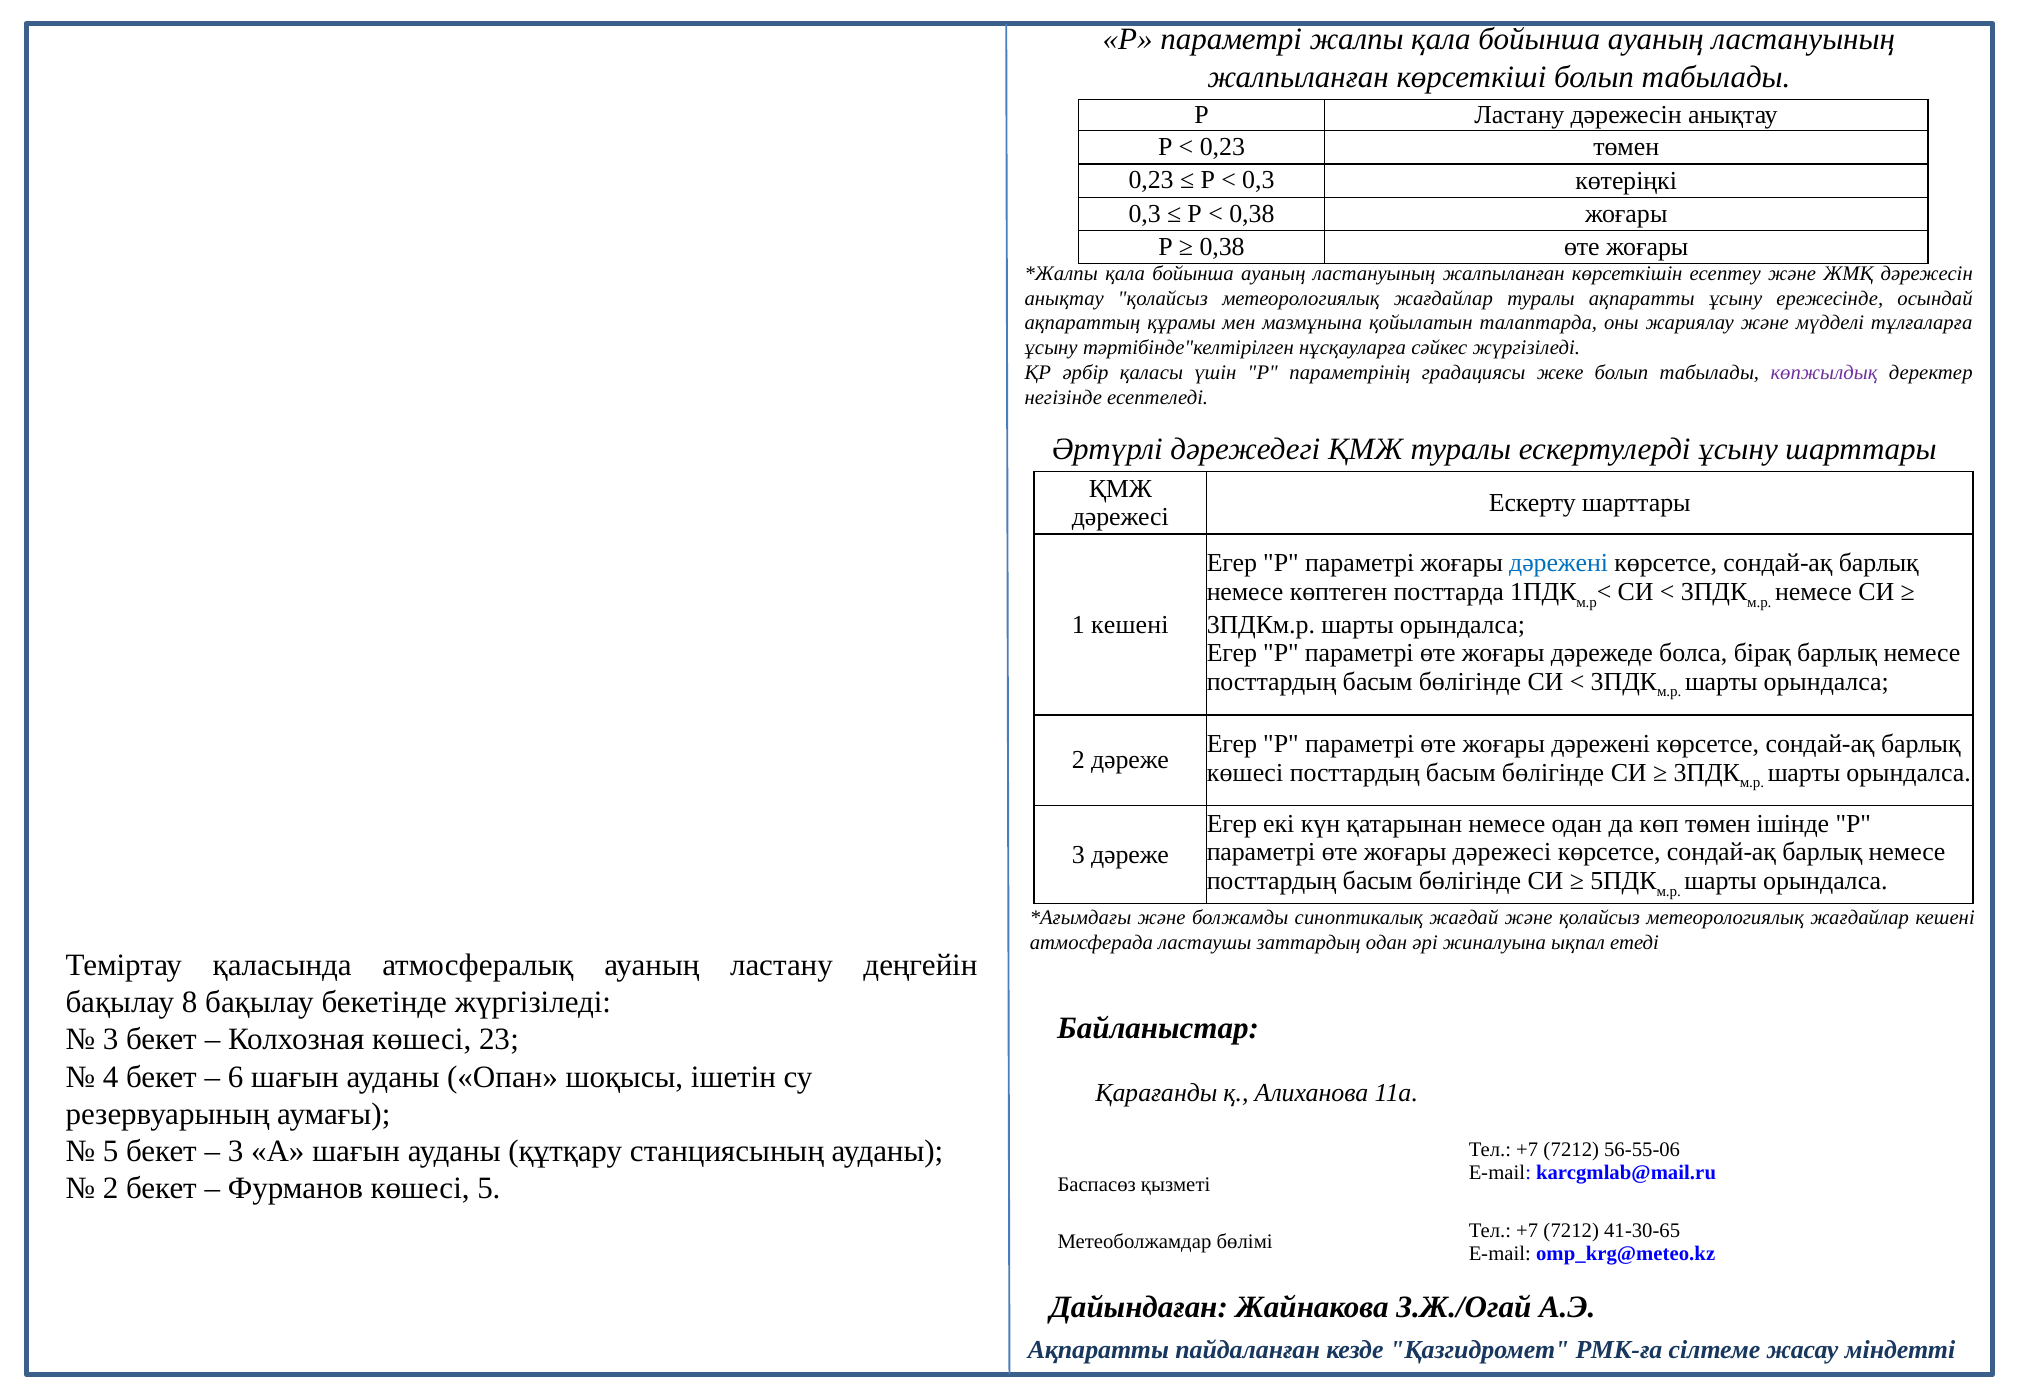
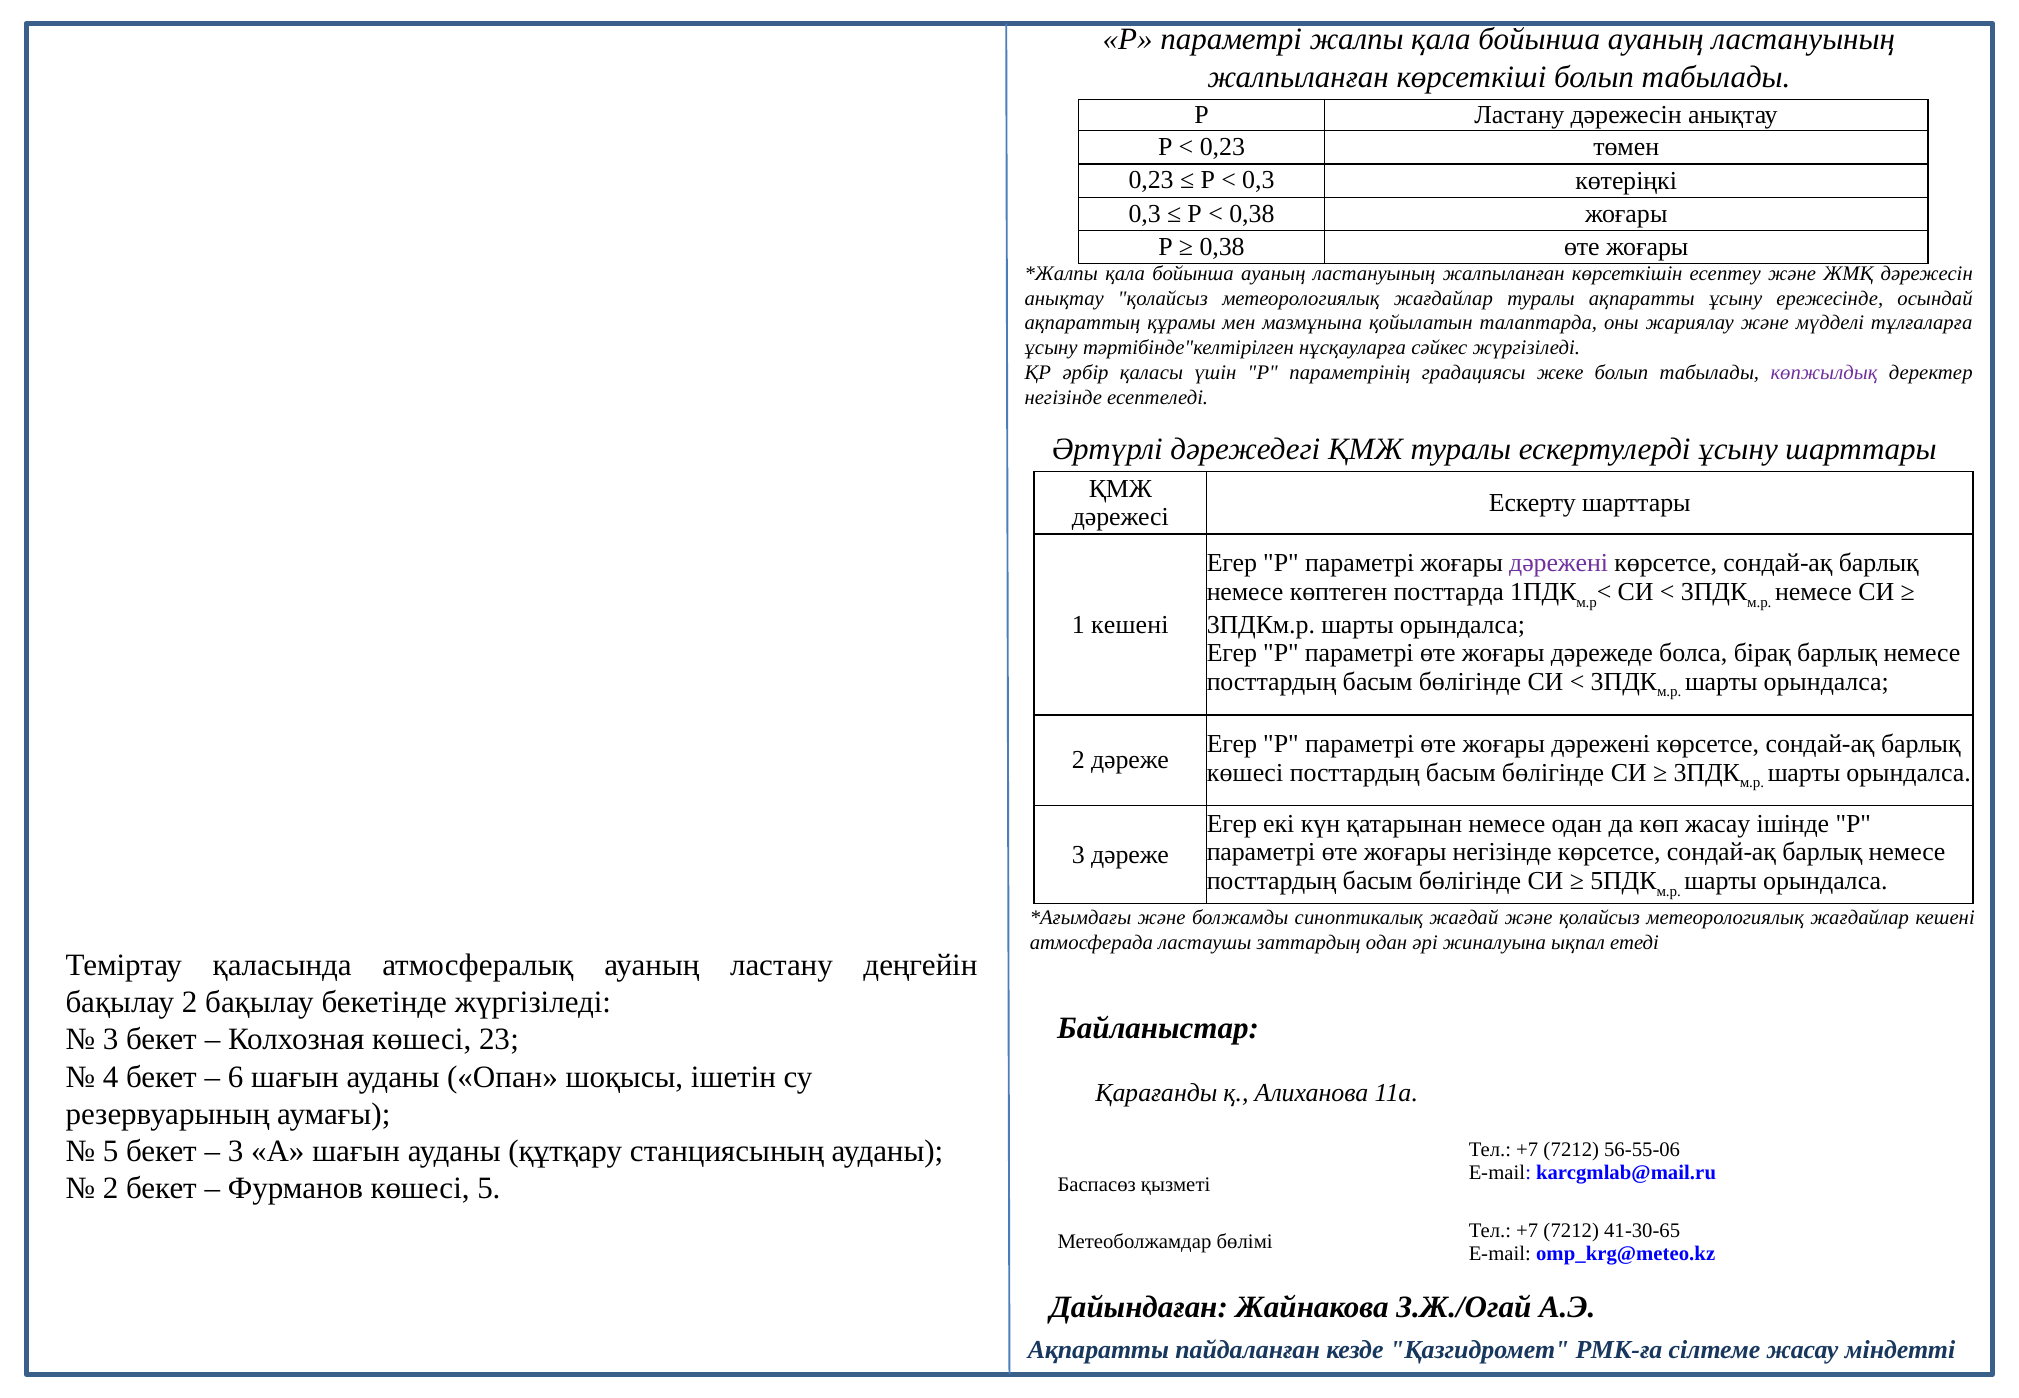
дәрежені at (1559, 563) colour: blue -> purple
көп төмен: төмен -> жасау
жоғары дәрежесі: дәрежесі -> негізінде
бақылау 8: 8 -> 2
